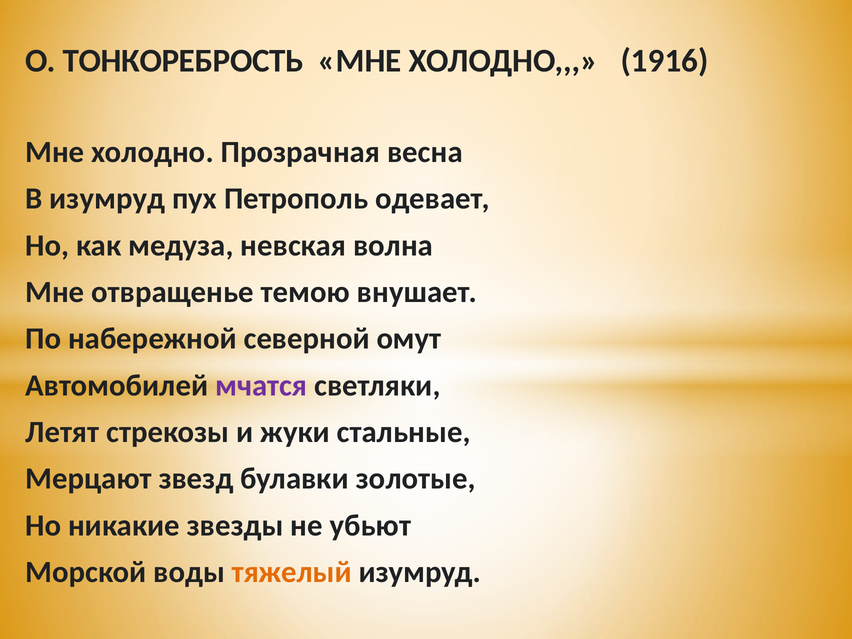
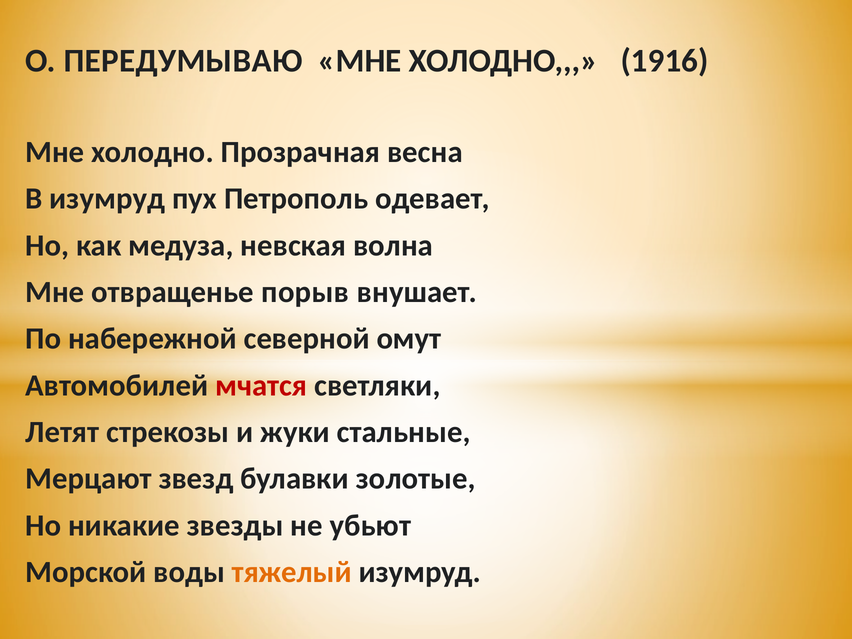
ТОНКОРЕБРОСТЬ: ТОНКОРЕБРОСТЬ -> ПЕРЕДУМЫВАЮ
темою: темою -> порыв
мчатся colour: purple -> red
